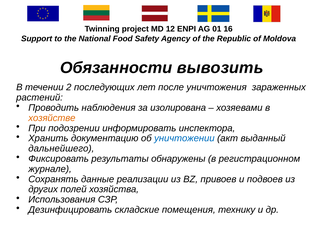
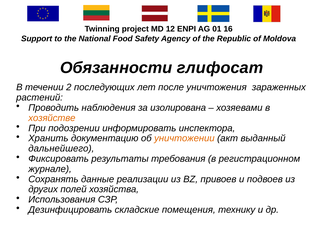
вывозить: вывозить -> глифосат
уничтожении colour: blue -> orange
обнаружены: обнаружены -> требования
